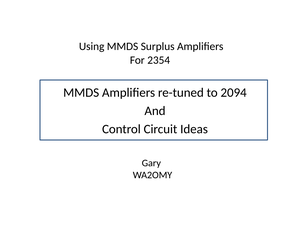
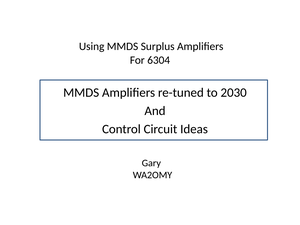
2354: 2354 -> 6304
2094: 2094 -> 2030
